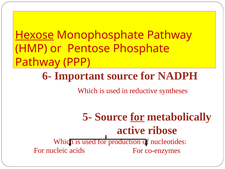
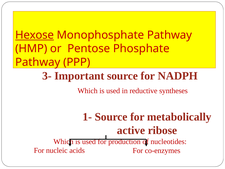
6-: 6- -> 3-
5-: 5- -> 1-
for at (137, 117) underline: present -> none
